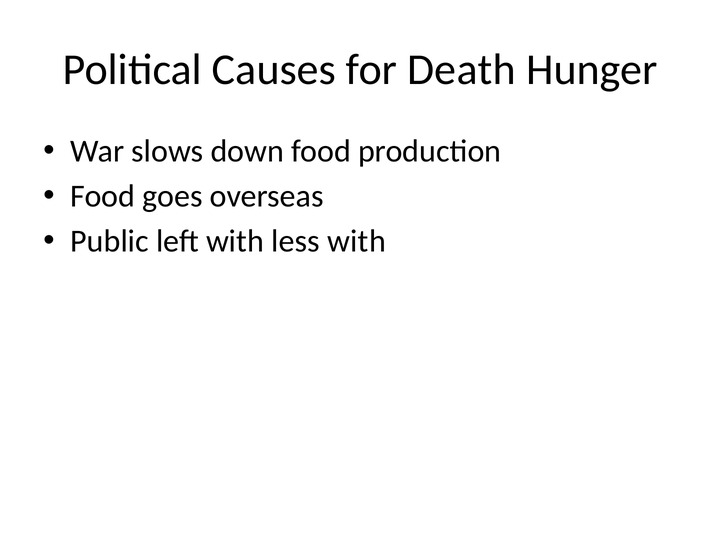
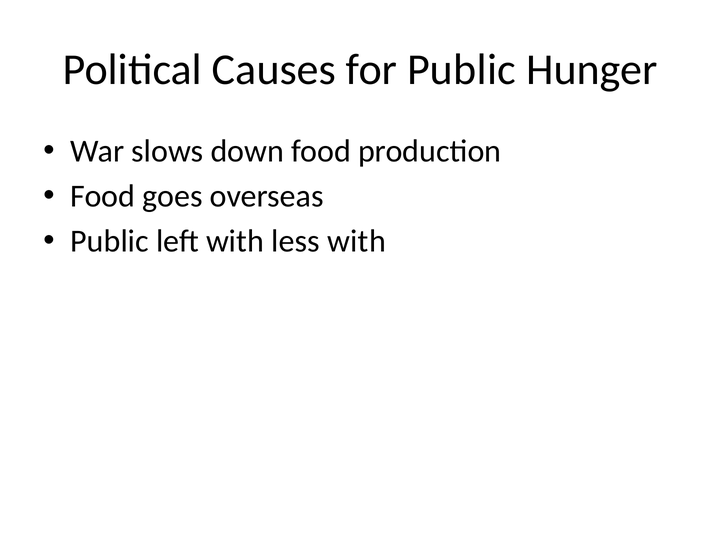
for Death: Death -> Public
